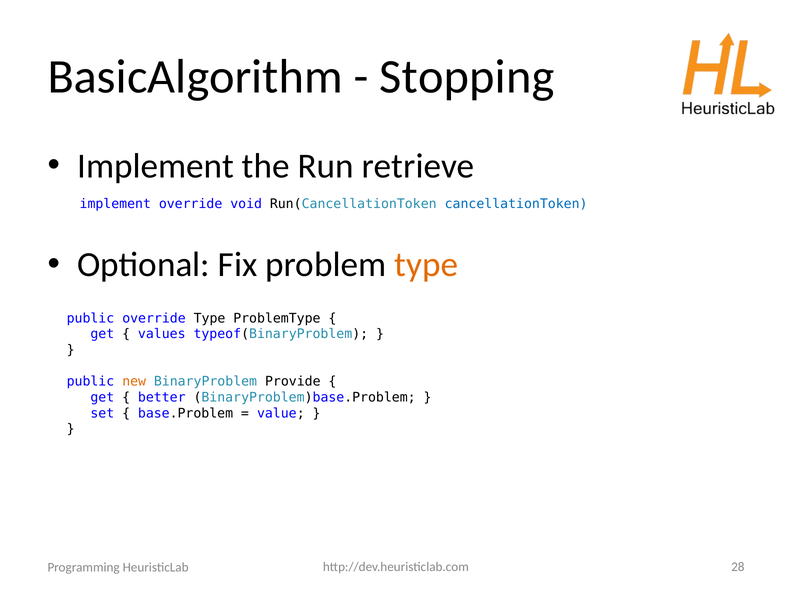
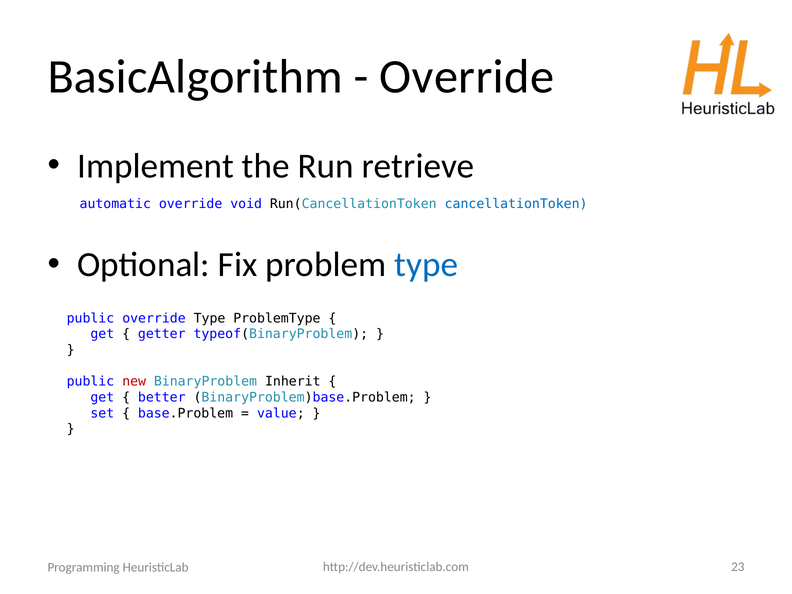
Stopping at (467, 77): Stopping -> Override
implement at (115, 204): implement -> automatic
type at (426, 265) colour: orange -> blue
values: values -> getter
new colour: orange -> red
Provide: Provide -> Inherit
28: 28 -> 23
